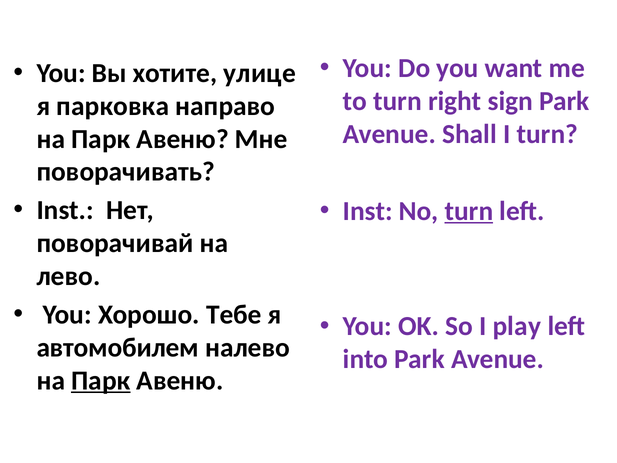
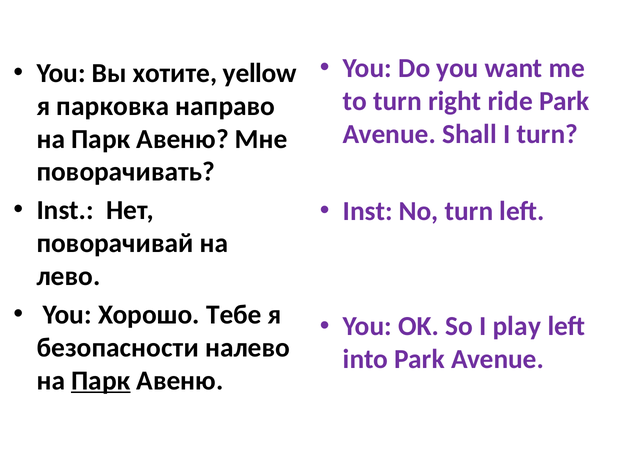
улице: улице -> yellow
sign: sign -> ride
turn at (469, 211) underline: present -> none
автомобилем: автомобилем -> безопасности
